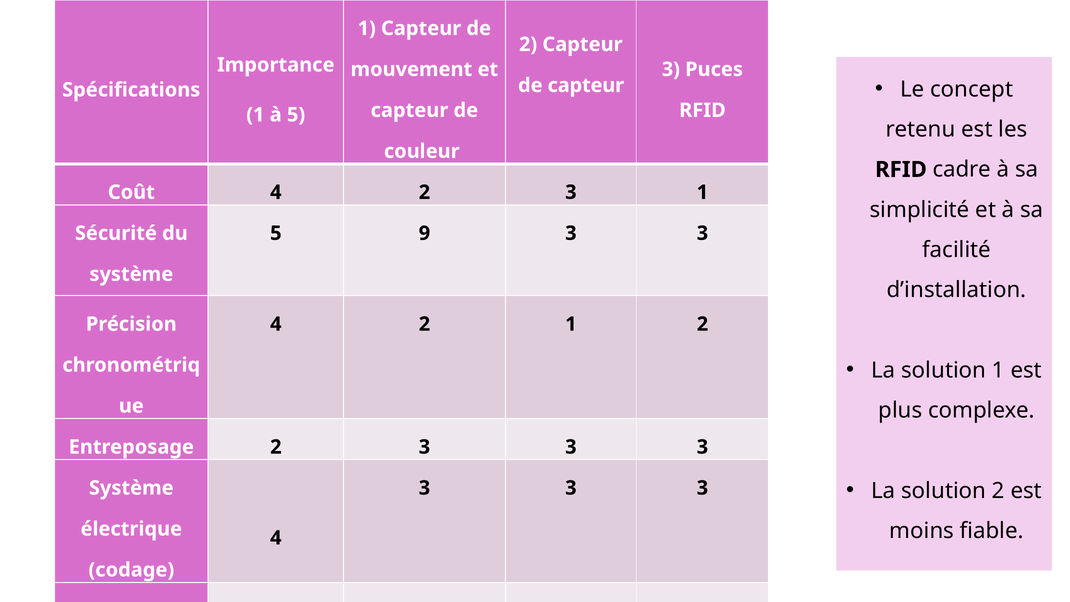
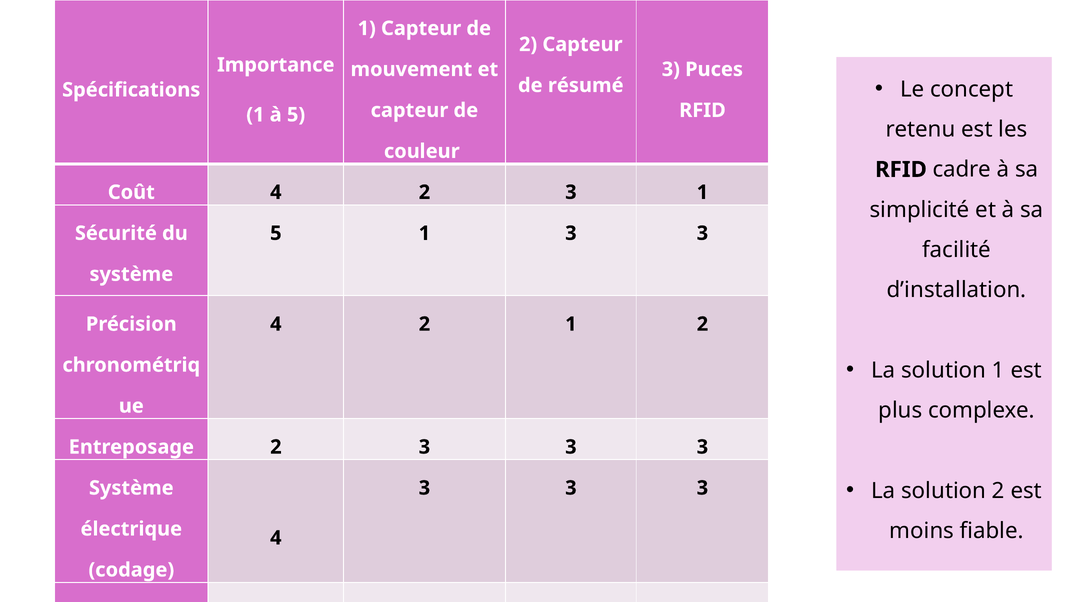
de capteur: capteur -> résumé
9 at (424, 233): 9 -> 1
